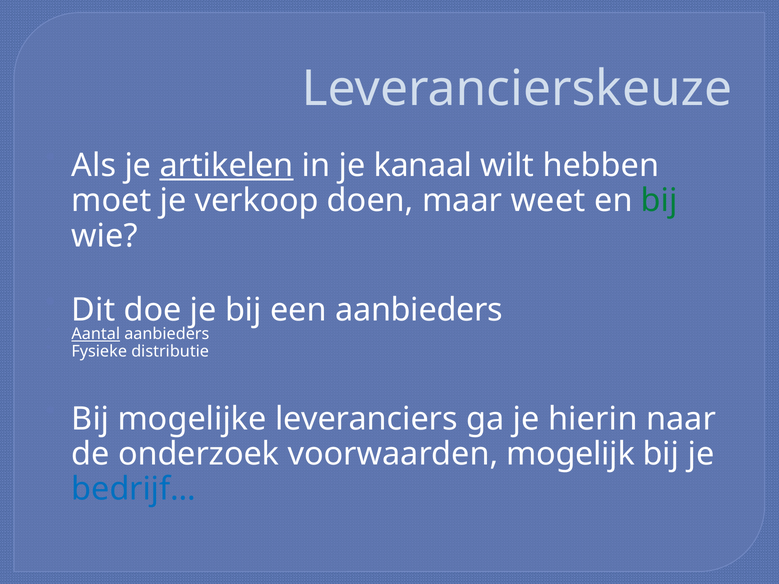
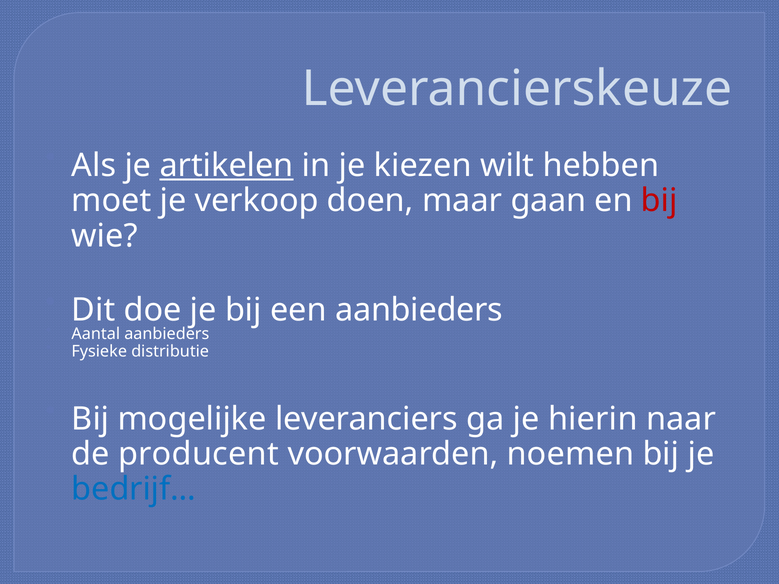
kanaal: kanaal -> kiezen
weet: weet -> gaan
bij at (659, 201) colour: green -> red
Aantal underline: present -> none
onderzoek: onderzoek -> producent
mogelijk: mogelijk -> noemen
